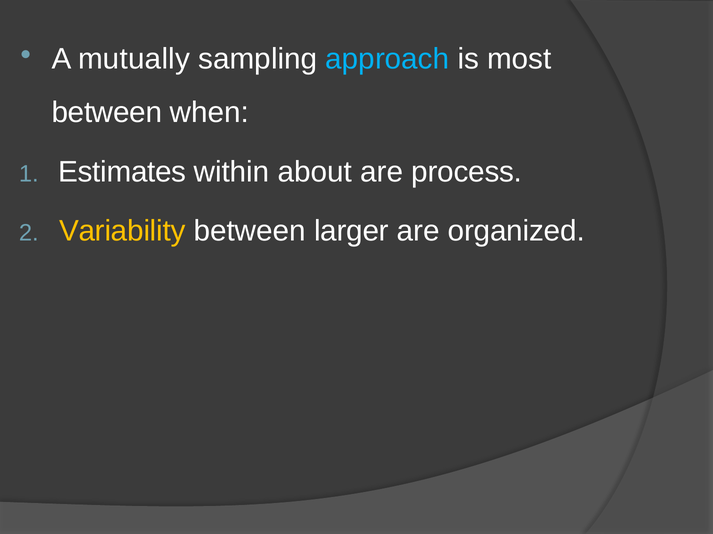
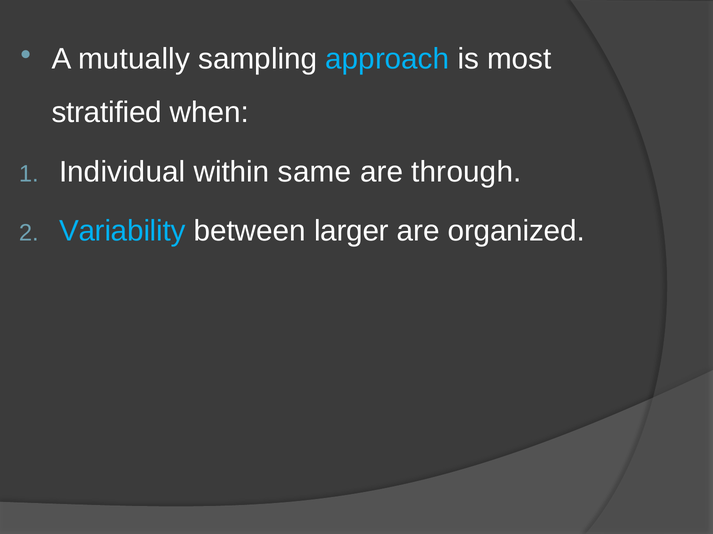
between at (107, 113): between -> stratified
Estimates: Estimates -> Individual
about: about -> same
process: process -> through
Variability colour: yellow -> light blue
